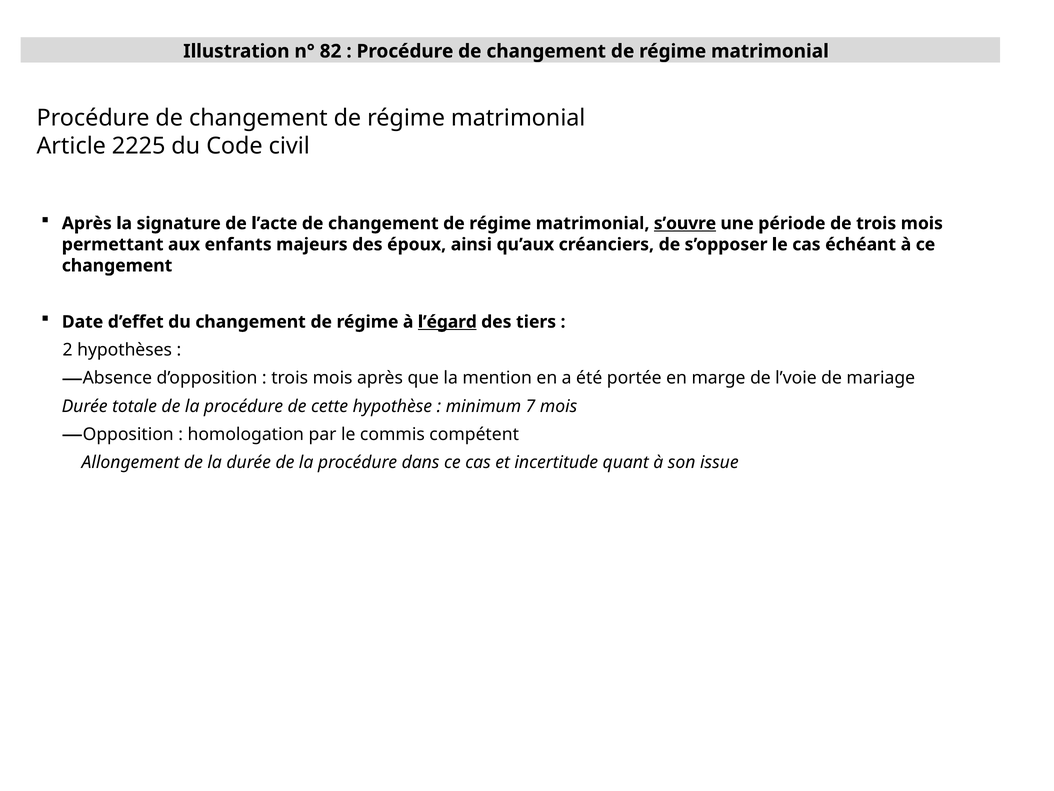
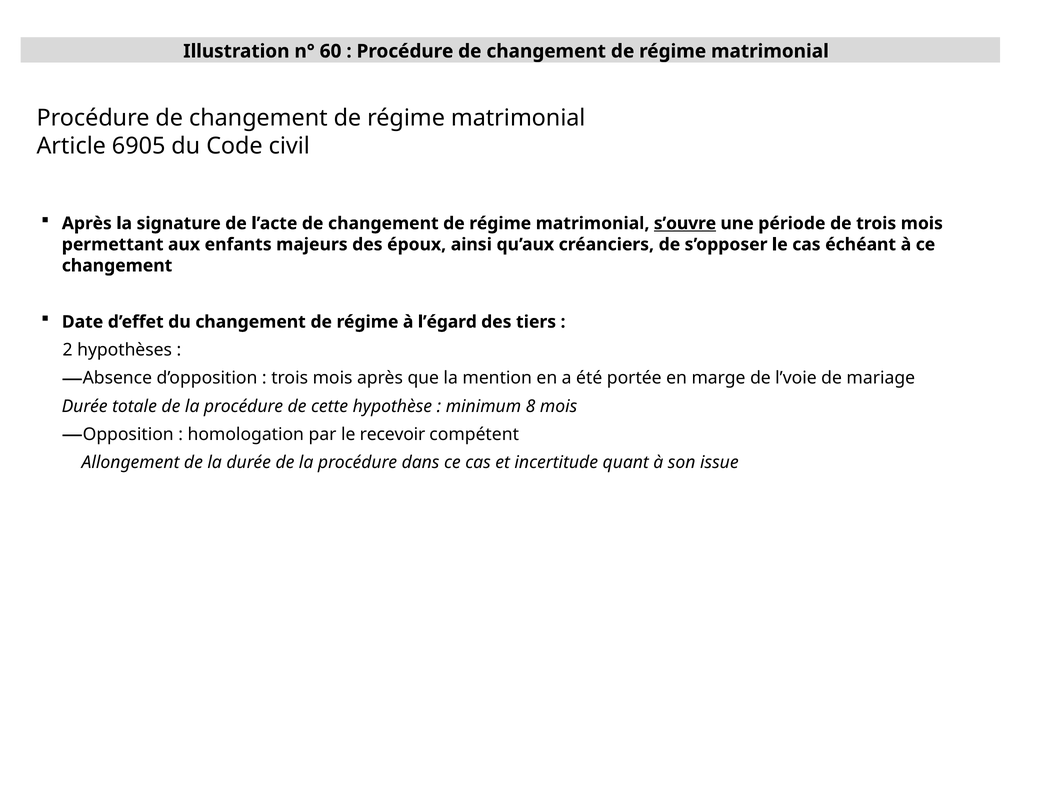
82: 82 -> 60
2225: 2225 -> 6905
l’égard underline: present -> none
7: 7 -> 8
commis: commis -> recevoir
